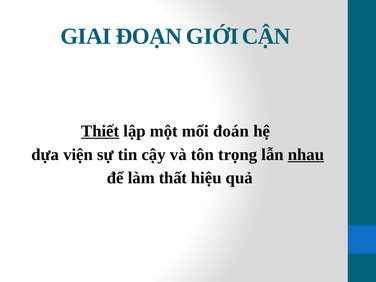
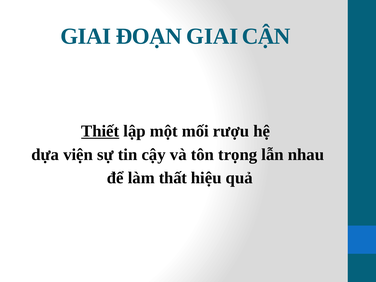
ĐOẠN GIỚI: GIỚI -> GIAI
đoán: đoán -> rượu
nhau underline: present -> none
